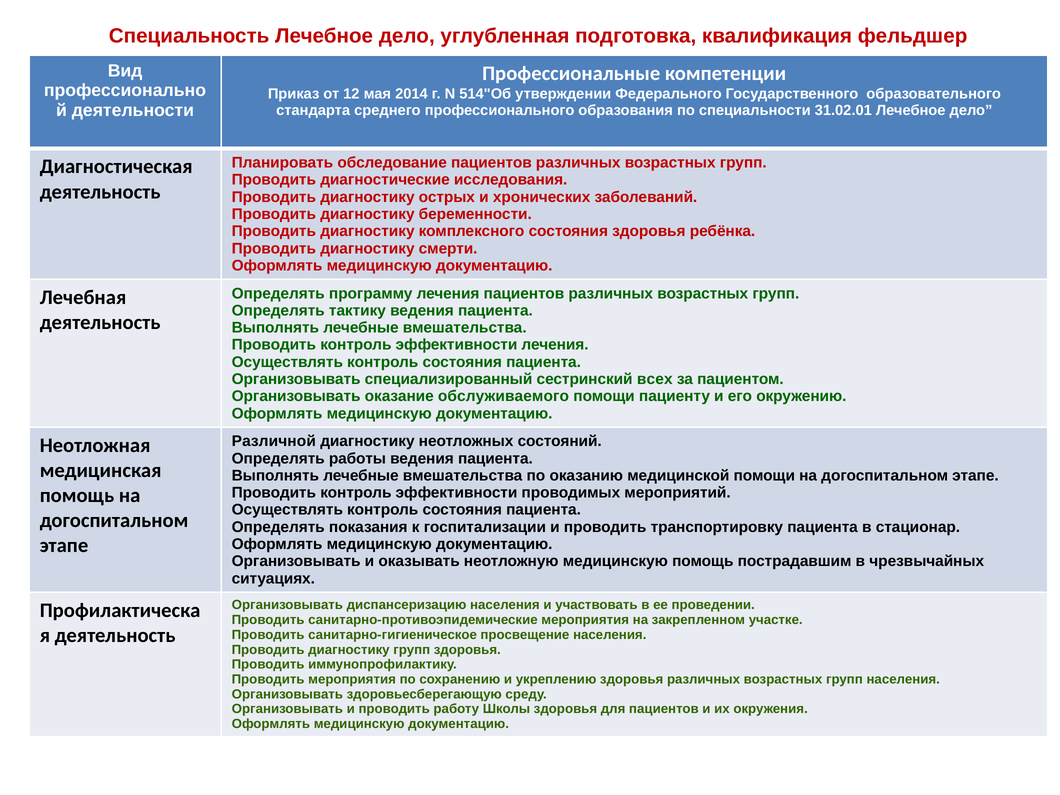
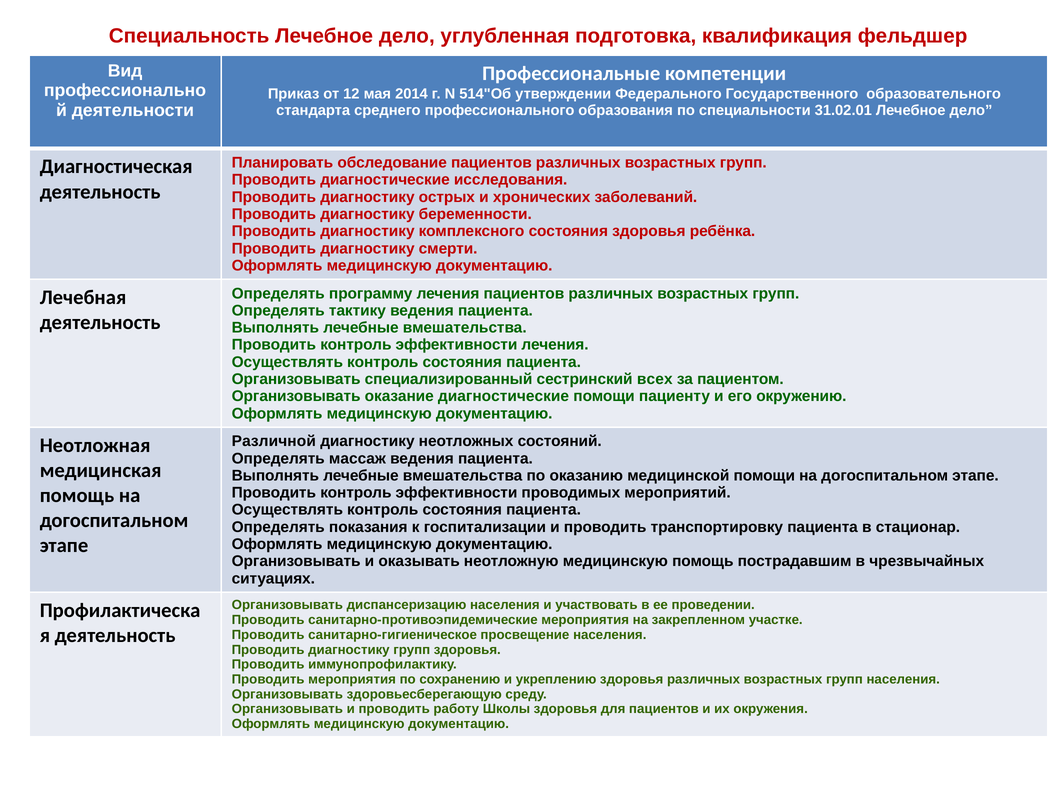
оказание обслуживаемого: обслуживаемого -> диагностические
работы: работы -> массаж
